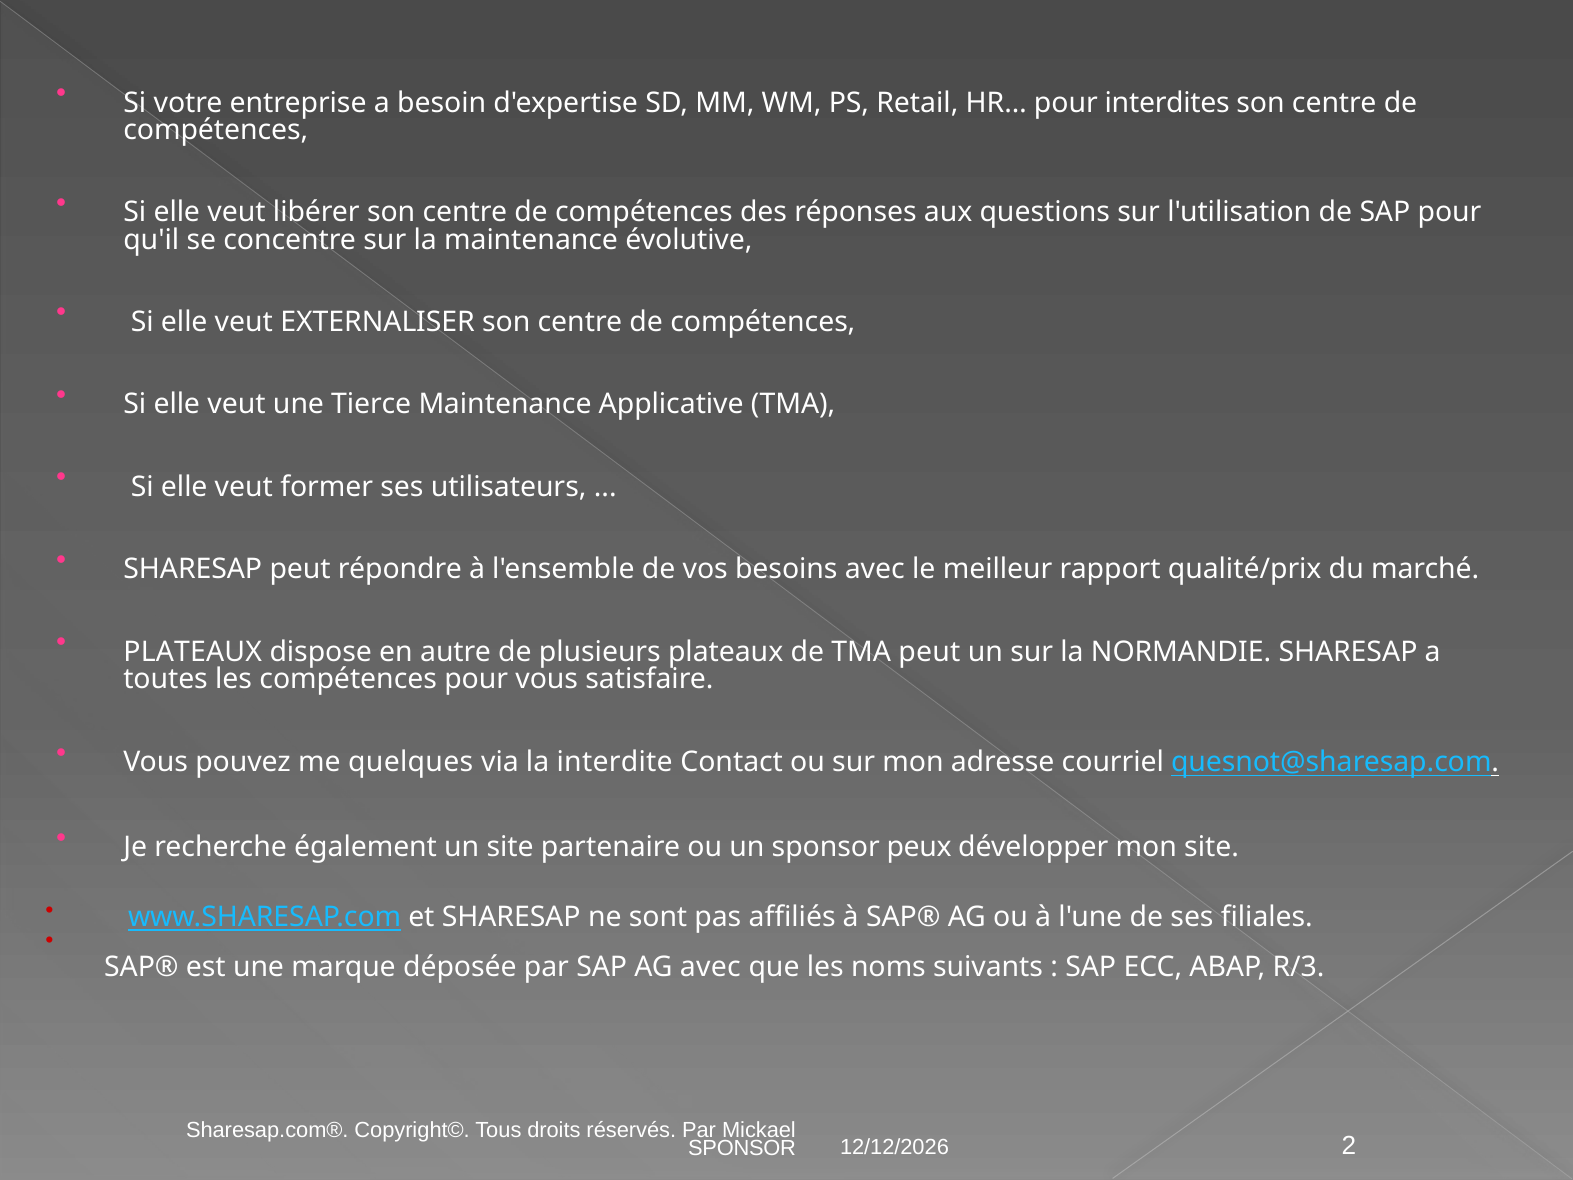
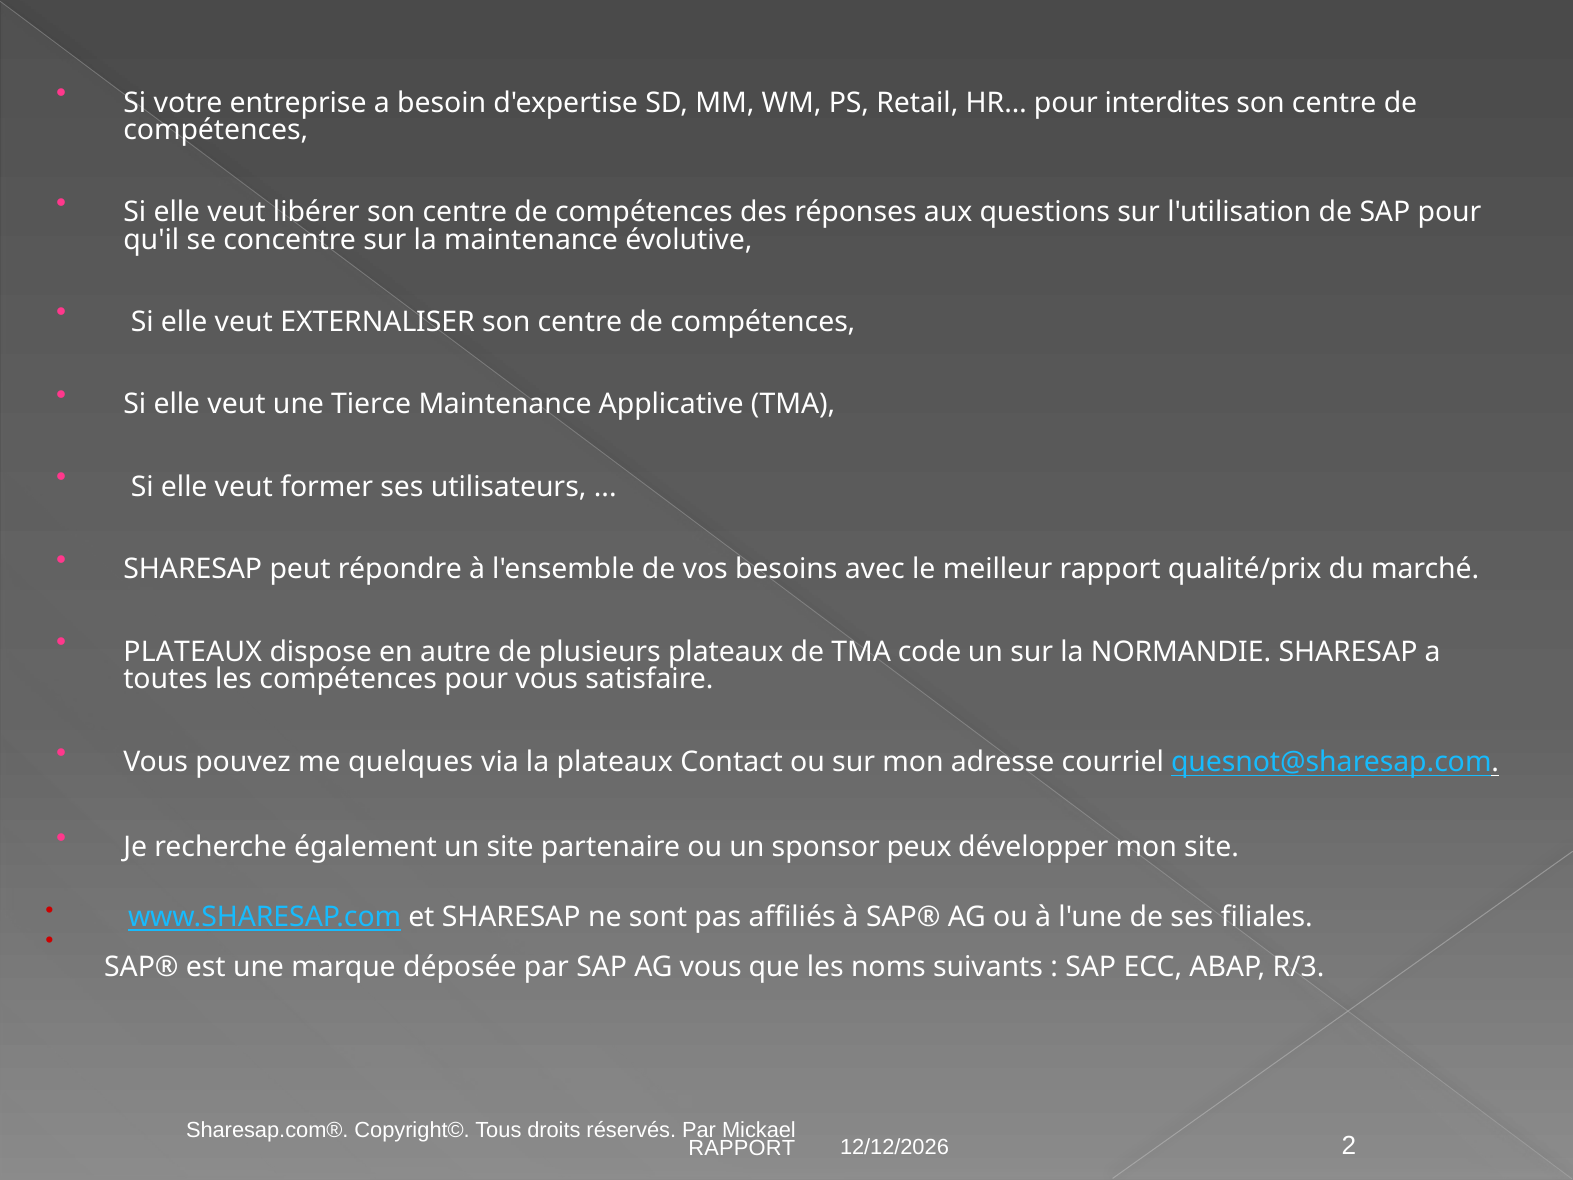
TMA peut: peut -> code
la interdite: interdite -> plateaux
AG avec: avec -> vous
SPONSOR at (742, 1148): SPONSOR -> RAPPORT
